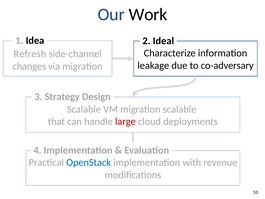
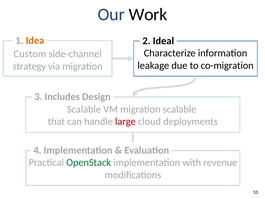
Idea colour: black -> orange
Refresh: Refresh -> Custom
co-adversary: co-adversary -> co-migration
changes: changes -> strategy
Strategy: Strategy -> Includes
OpenStack colour: blue -> green
